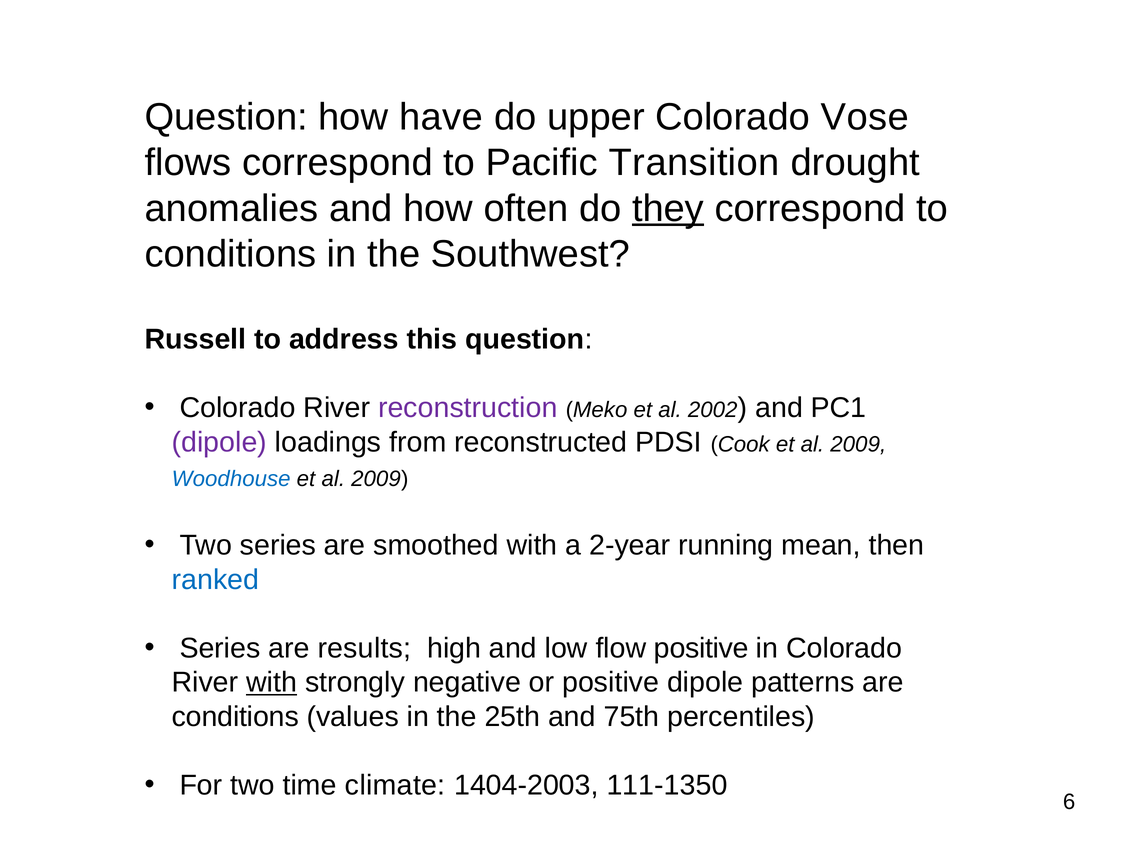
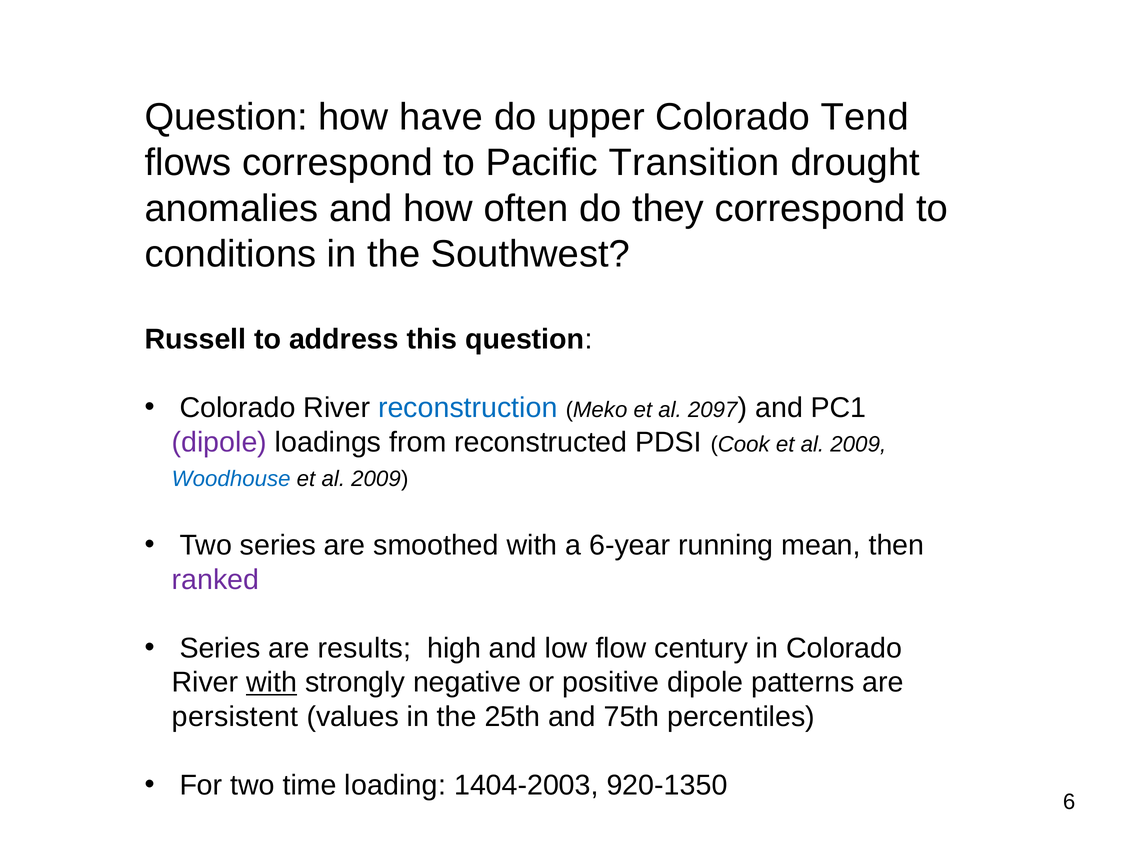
Vose: Vose -> Tend
they underline: present -> none
reconstruction colour: purple -> blue
2002: 2002 -> 2097
2-year: 2-year -> 6-year
ranked colour: blue -> purple
flow positive: positive -> century
conditions at (235, 717): conditions -> persistent
climate: climate -> loading
111-1350: 111-1350 -> 920-1350
